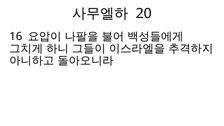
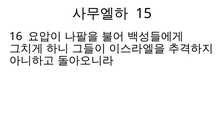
20: 20 -> 15
